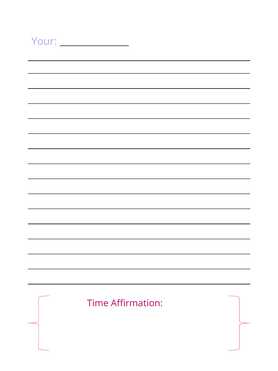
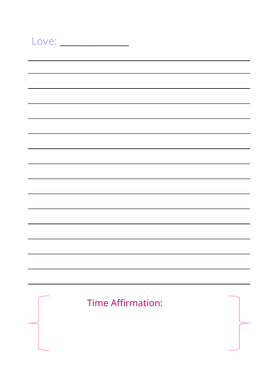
Your: Your -> Love
